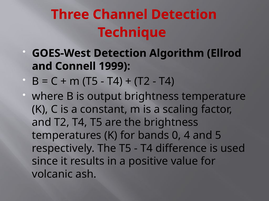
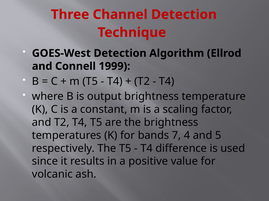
0: 0 -> 7
